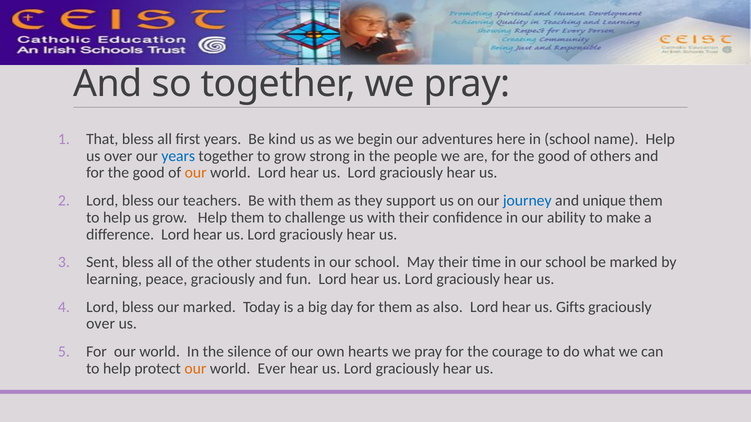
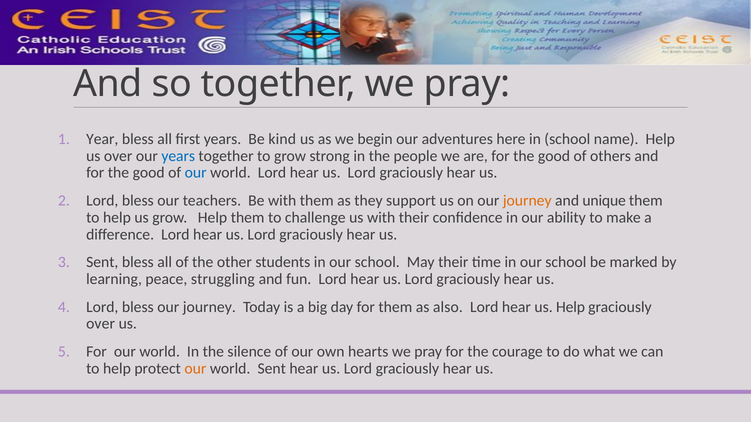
That: That -> Year
our at (196, 173) colour: orange -> blue
journey at (527, 201) colour: blue -> orange
peace graciously: graciously -> struggling
bless our marked: marked -> journey
us Gifts: Gifts -> Help
world Ever: Ever -> Sent
